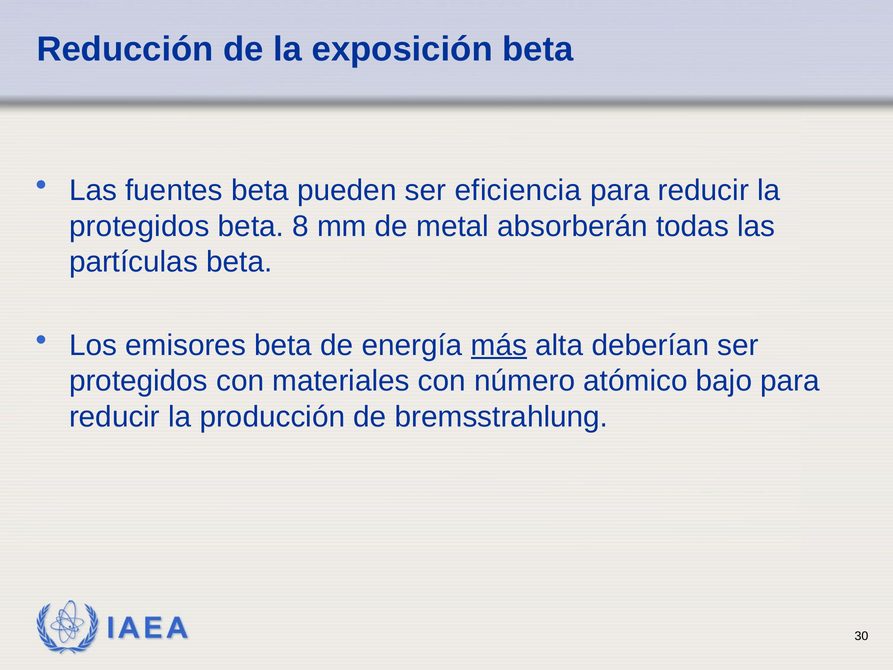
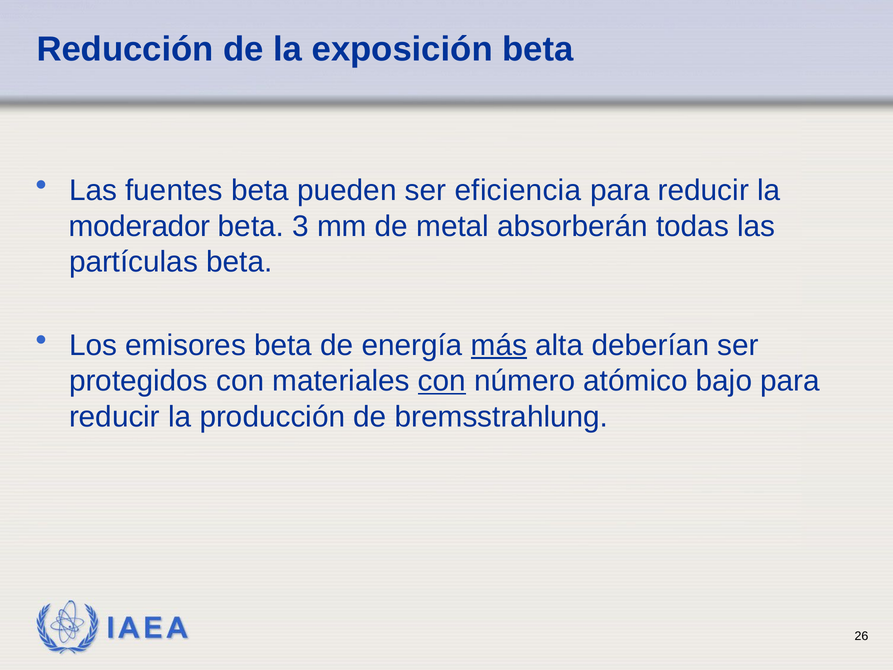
protegidos at (139, 226): protegidos -> moderador
8: 8 -> 3
con at (442, 381) underline: none -> present
30: 30 -> 26
